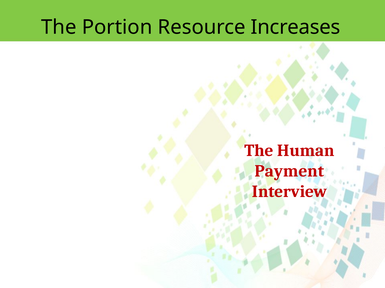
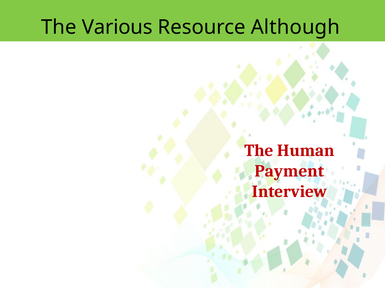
Portion: Portion -> Various
Increases: Increases -> Although
